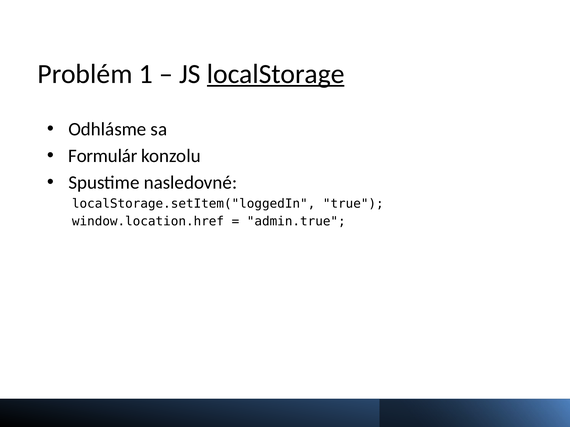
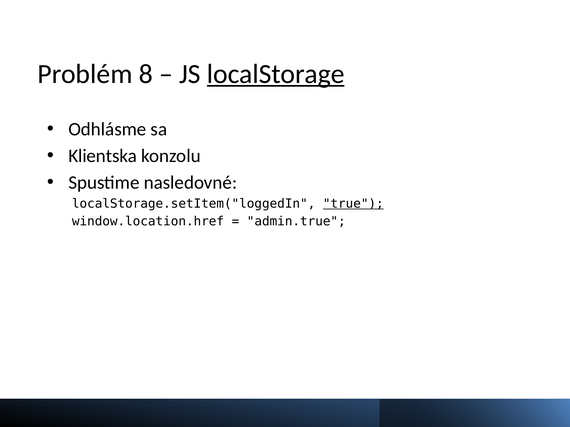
1: 1 -> 8
Formulár: Formulár -> Klientska
true underline: none -> present
